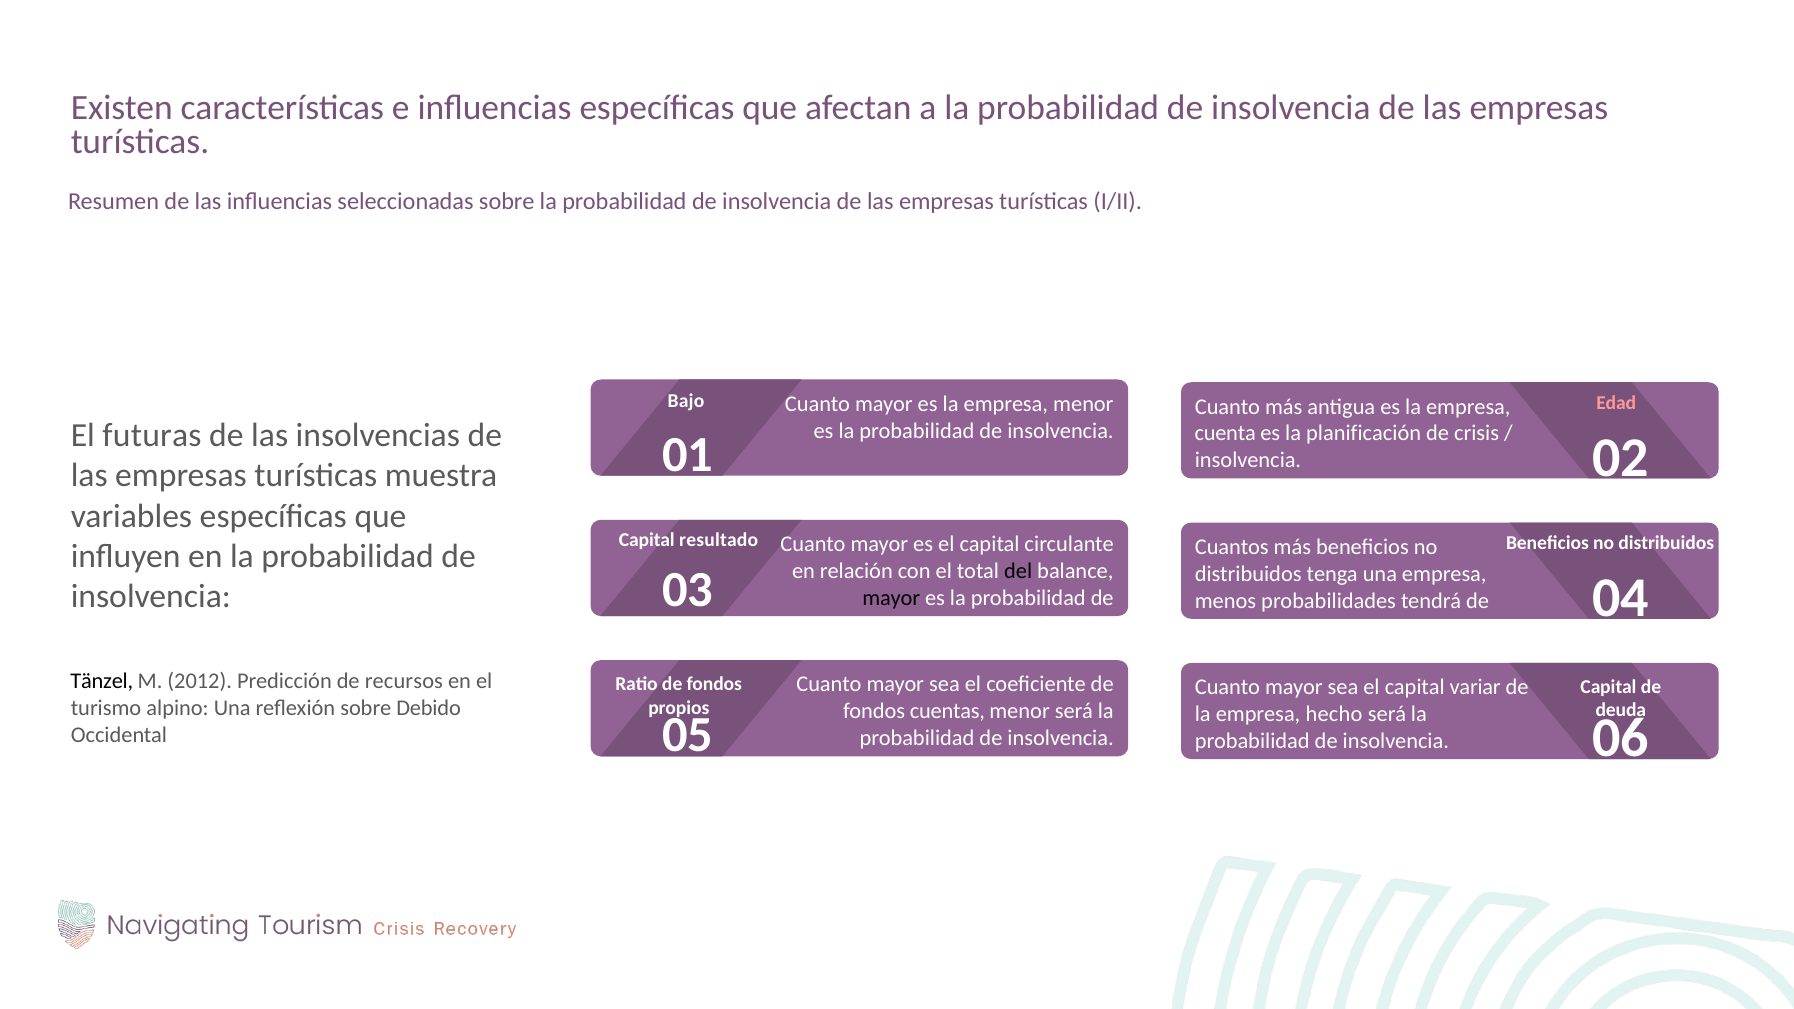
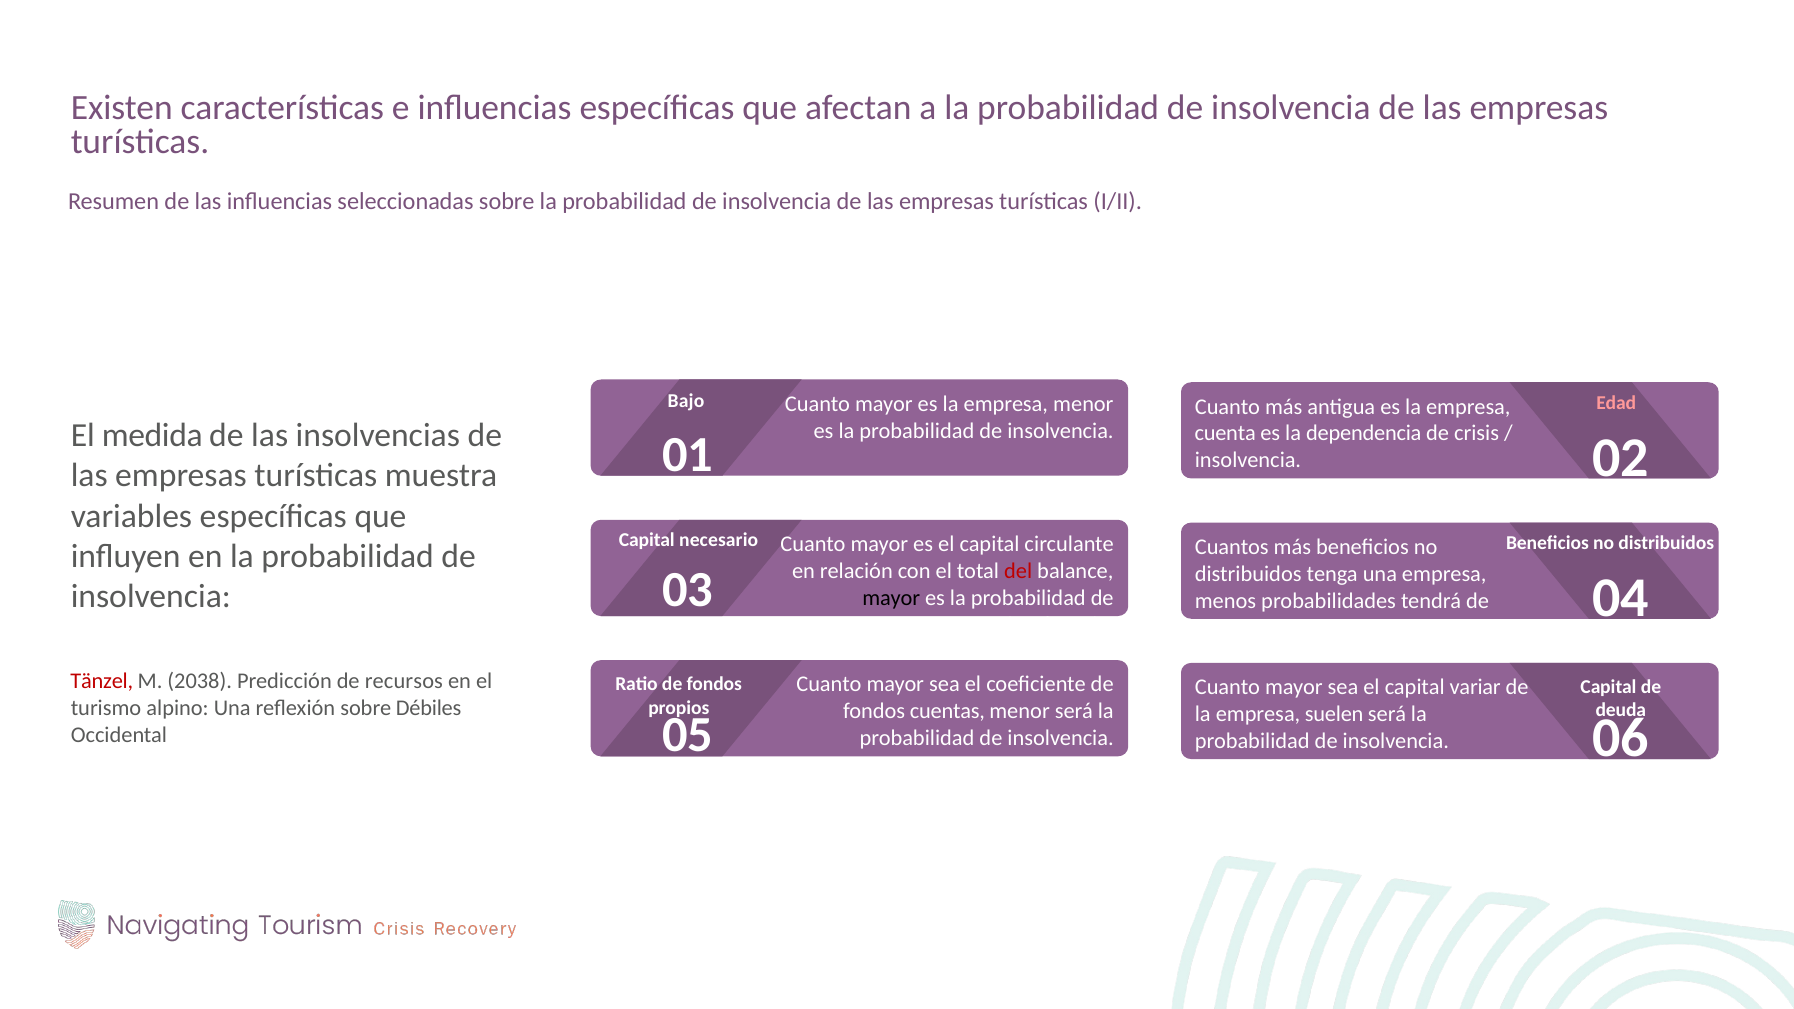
futuras: futuras -> medida
planificación: planificación -> dependencia
resultado: resultado -> necesario
del colour: black -> red
Tänzel colour: black -> red
2012: 2012 -> 2038
Debido: Debido -> Débiles
hecho: hecho -> suelen
